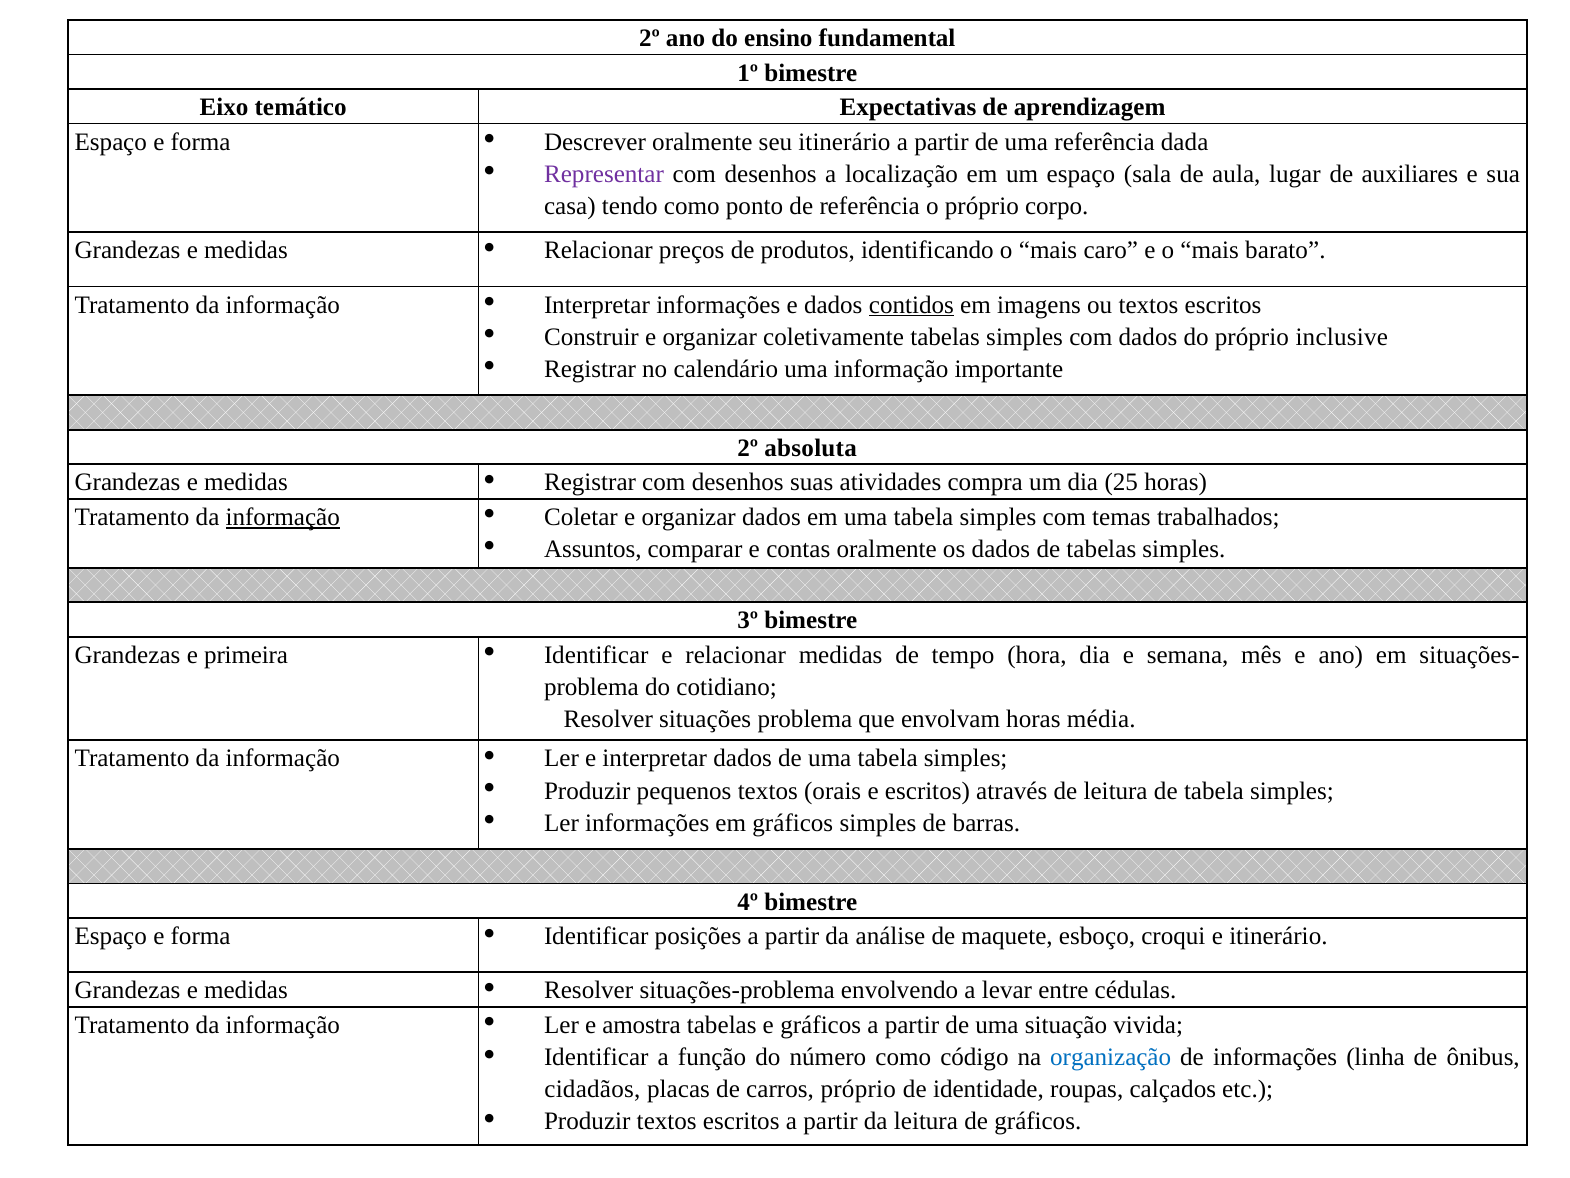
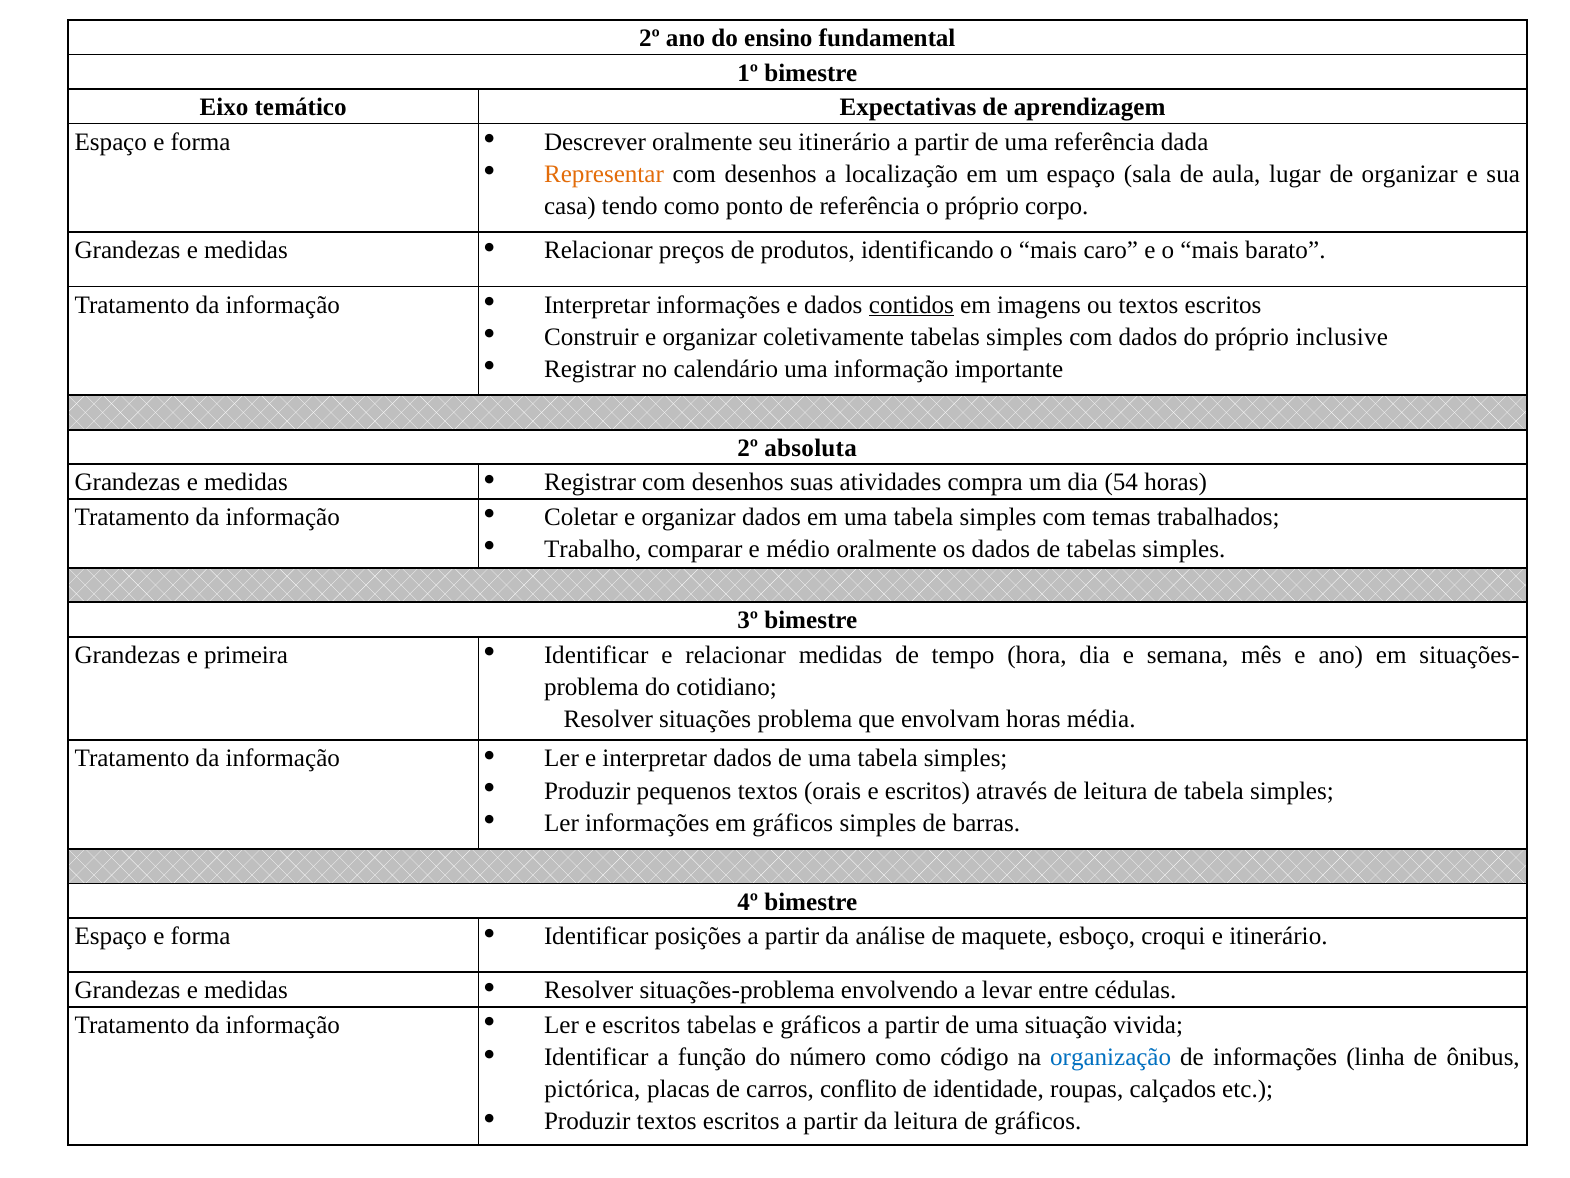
Representar colour: purple -> orange
de auxiliares: auxiliares -> organizar
25: 25 -> 54
informação at (283, 517) underline: present -> none
Assuntos: Assuntos -> Trabalho
contas: contas -> médio
Ler e amostra: amostra -> escritos
cidadãos: cidadãos -> pictórica
carros próprio: próprio -> conflito
